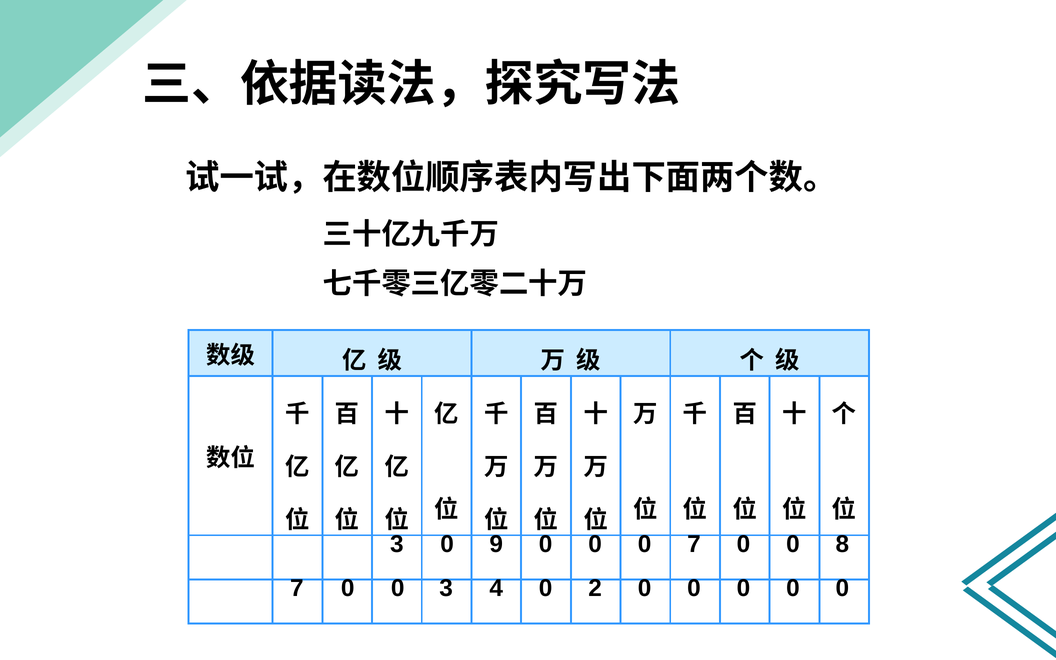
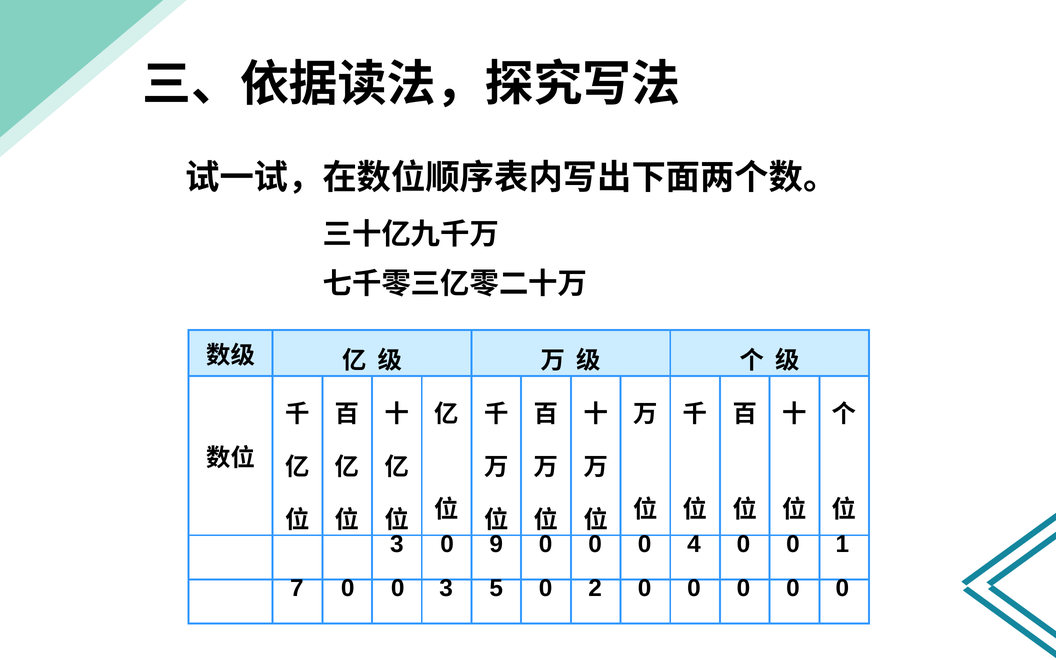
0 7: 7 -> 4
8: 8 -> 1
4: 4 -> 5
